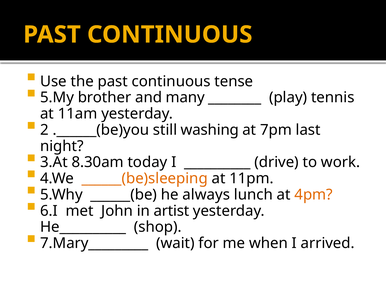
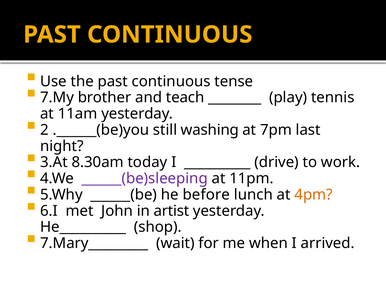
5.My: 5.My -> 7.My
many: many -> teach
______(be)sleeping colour: orange -> purple
always: always -> before
